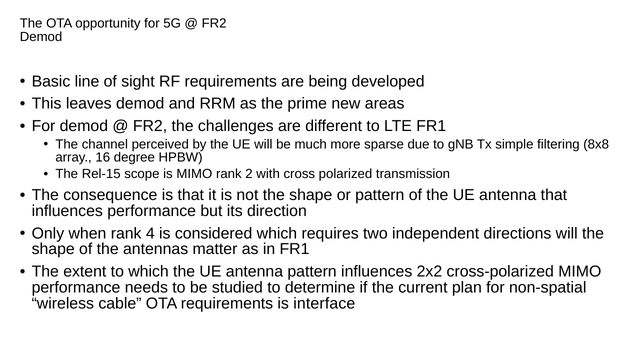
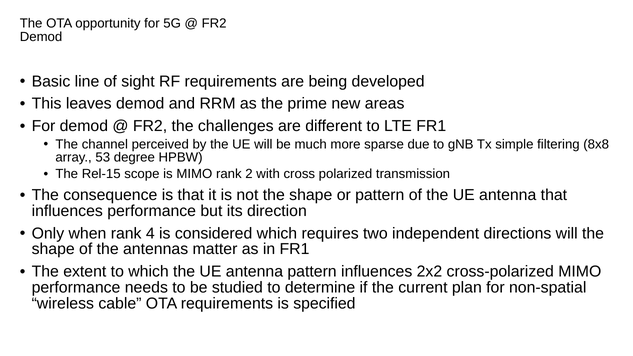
16: 16 -> 53
interface: interface -> specified
